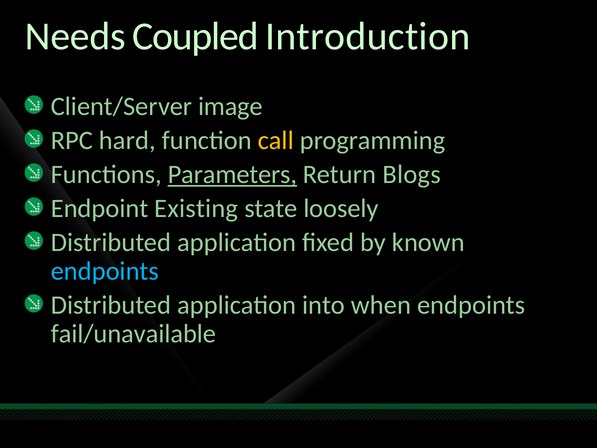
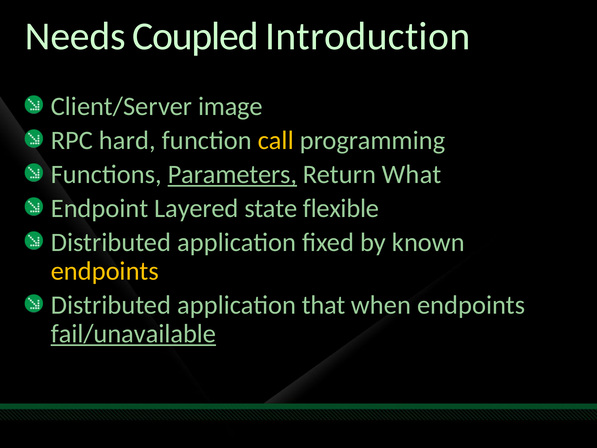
Blogs: Blogs -> What
Existing: Existing -> Layered
loosely: loosely -> flexible
endpoints at (105, 271) colour: light blue -> yellow
into: into -> that
fail/unavailable underline: none -> present
